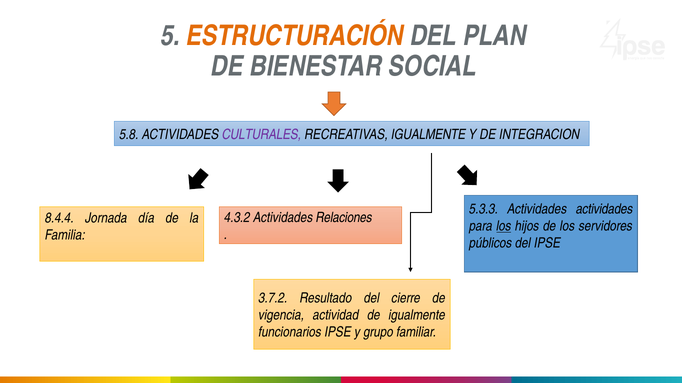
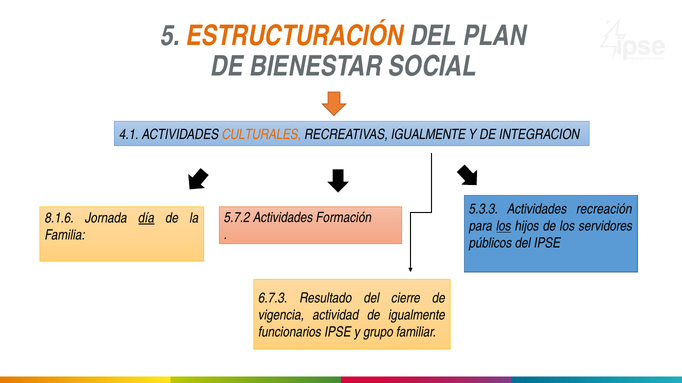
5.8: 5.8 -> 4.1
CULTURALES colour: purple -> orange
Actividades actividades: actividades -> recreación
4.3.2: 4.3.2 -> 5.7.2
Relaciones: Relaciones -> Formación
8.4.4: 8.4.4 -> 8.1.6
día underline: none -> present
3.7.2: 3.7.2 -> 6.7.3
